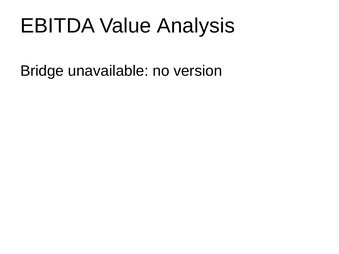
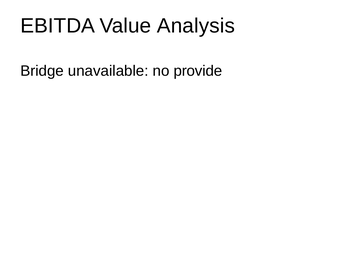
version: version -> provide
